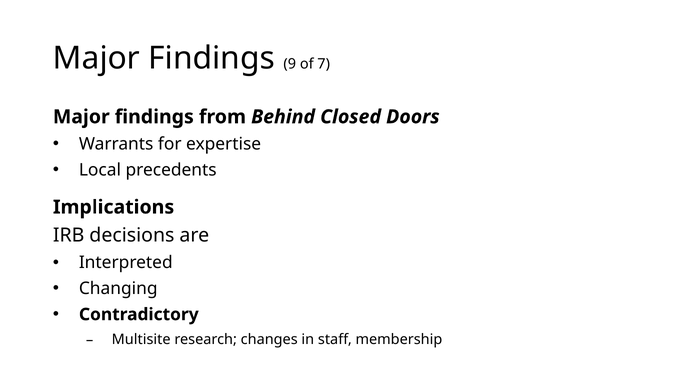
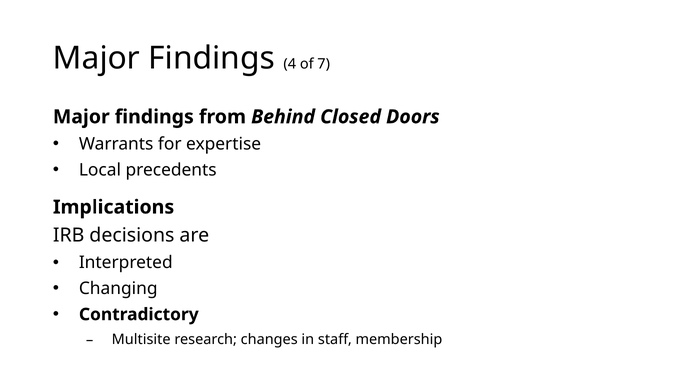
9: 9 -> 4
